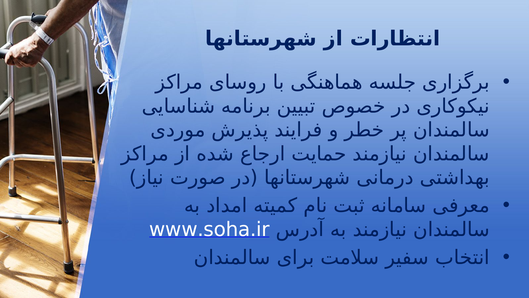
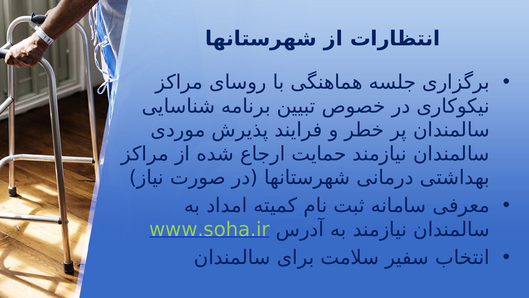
www.soha.ir colour: white -> light green
